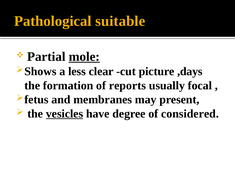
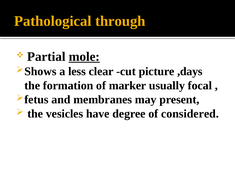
suitable: suitable -> through
reports: reports -> marker
vesicles underline: present -> none
